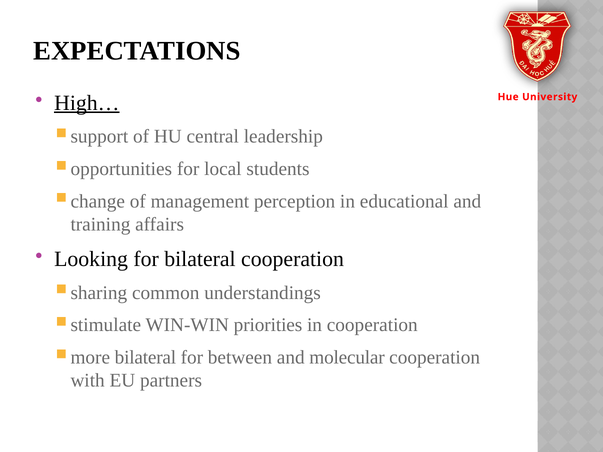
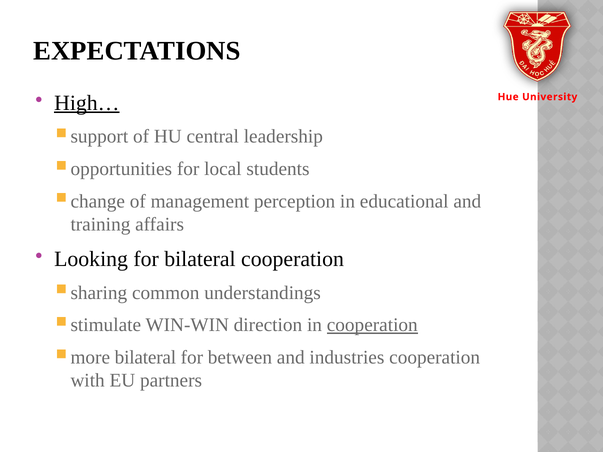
priorities: priorities -> direction
cooperation at (372, 325) underline: none -> present
molecular: molecular -> industries
